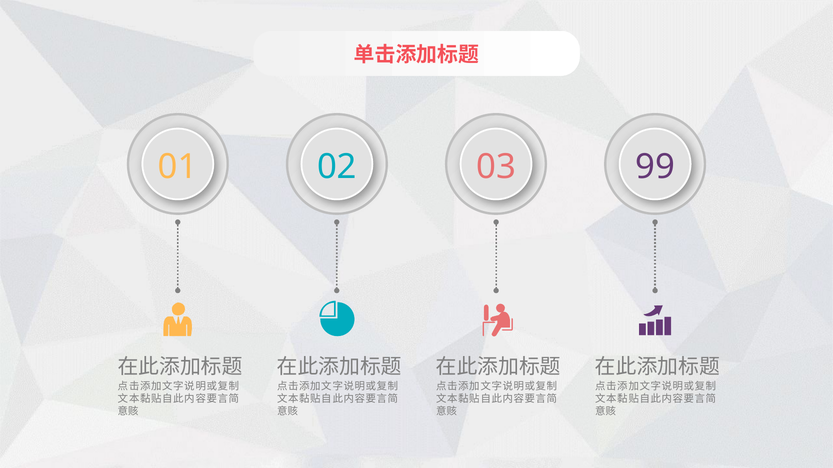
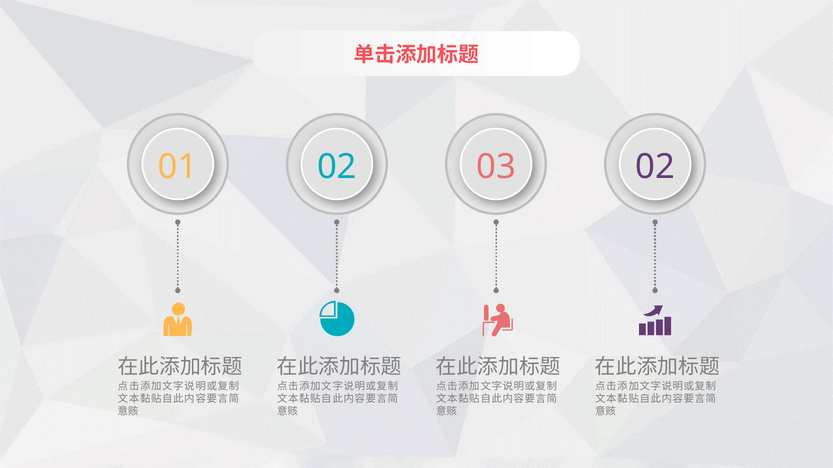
03 99: 99 -> 02
